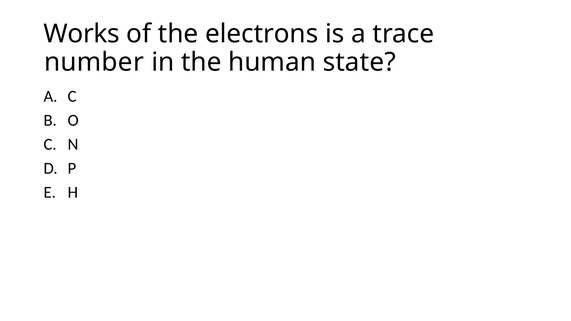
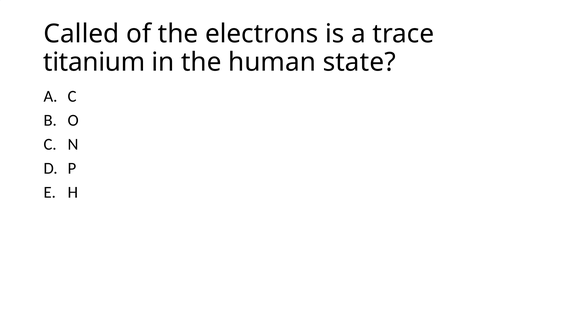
Works: Works -> Called
number: number -> titanium
